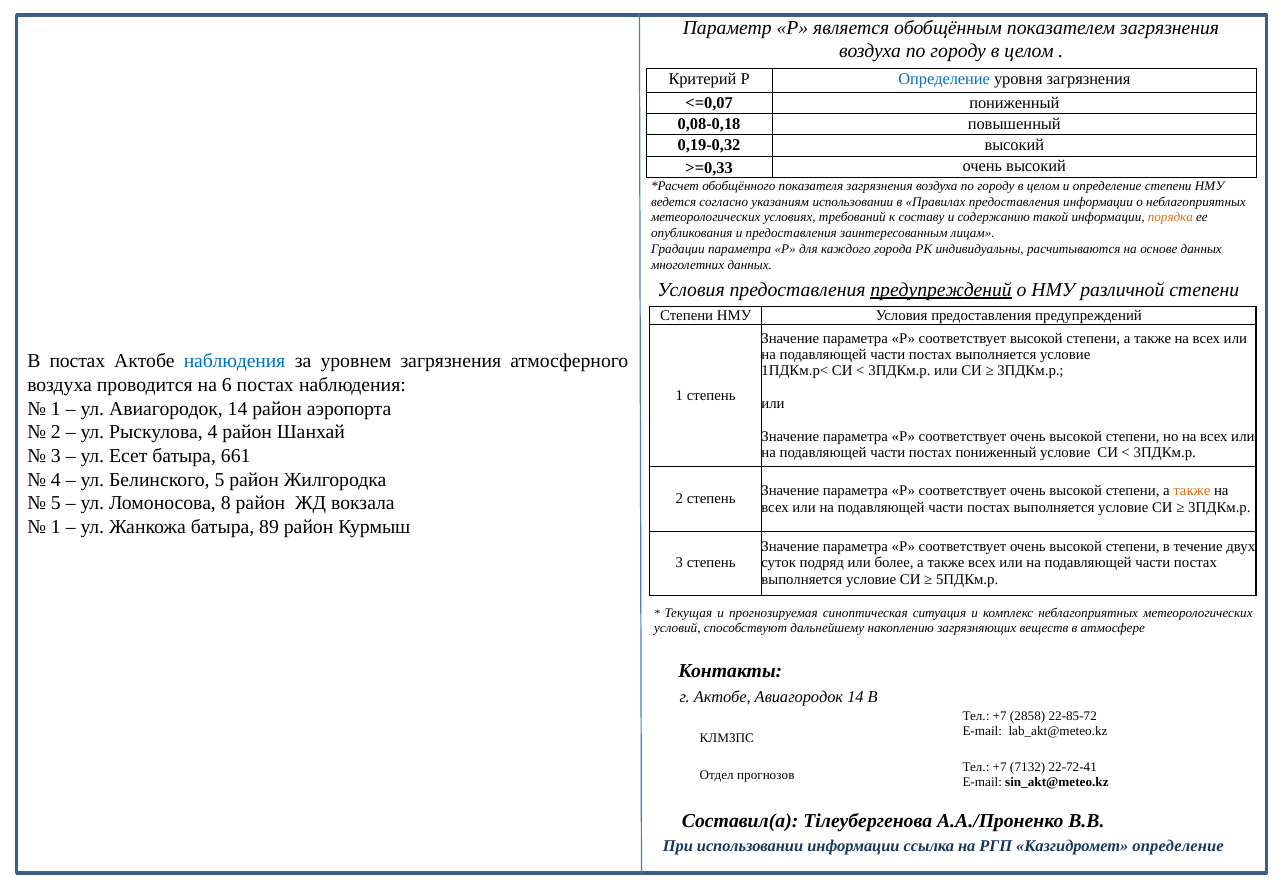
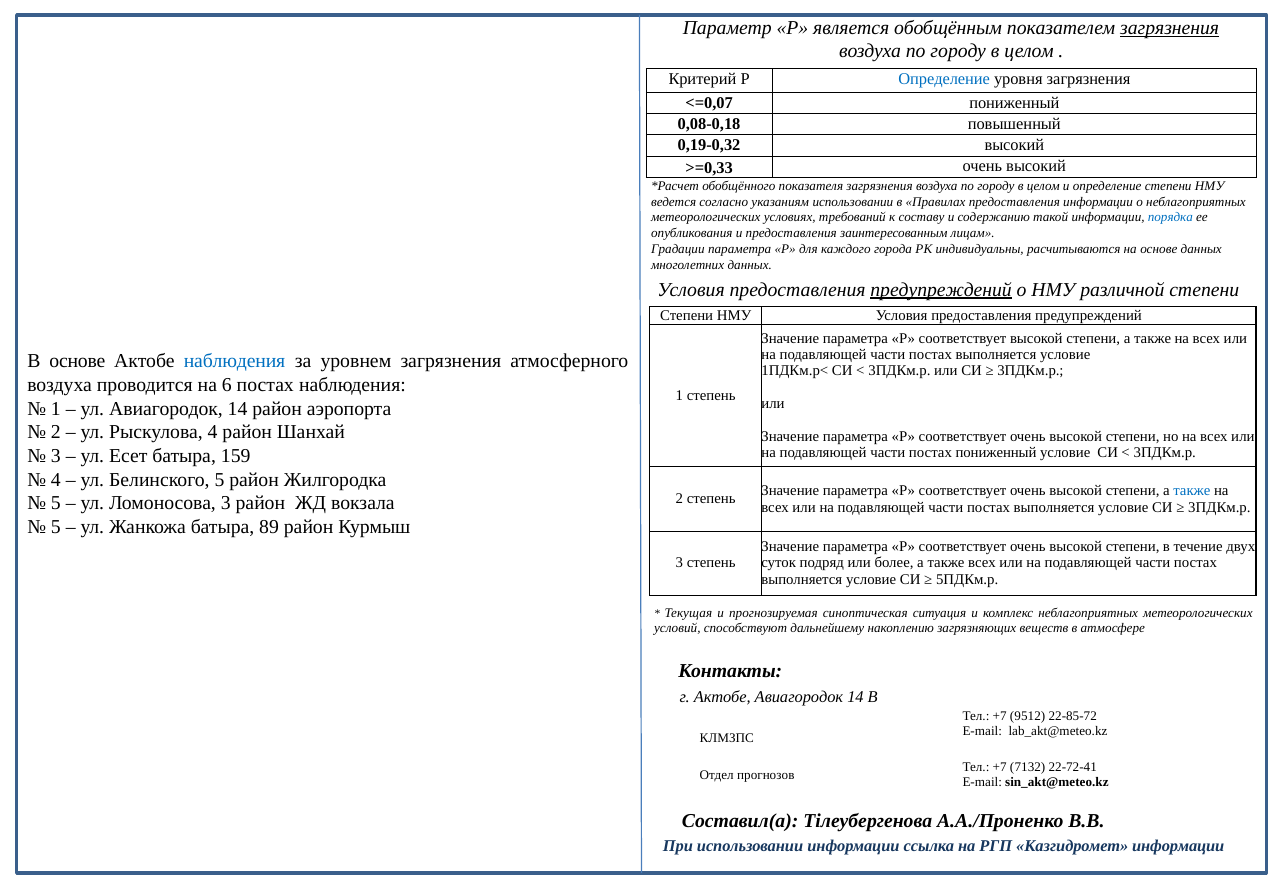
загрязнения at (1170, 28) underline: none -> present
порядка colour: orange -> blue
В постах: постах -> основе
661: 661 -> 159
также at (1192, 491) colour: orange -> blue
Ломоносова 8: 8 -> 3
1 at (56, 527): 1 -> 5
2858: 2858 -> 9512
Казгидромет определение: определение -> информации
